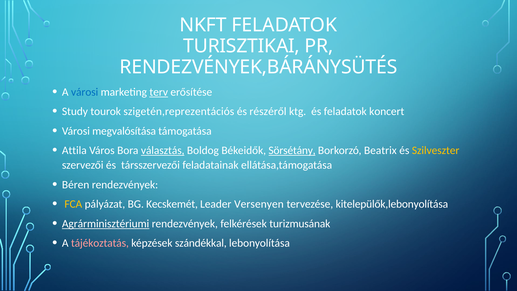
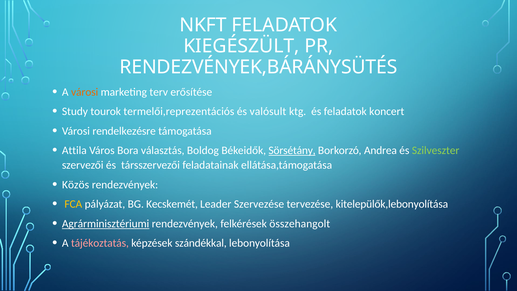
TURISZTIKAI: TURISZTIKAI -> KIEGÉSZÜLT
városi at (85, 92) colour: blue -> orange
terv underline: present -> none
szigetén,reprezentációs: szigetén,reprezentációs -> termelői,reprezentációs
részéről: részéről -> valósult
megvalósítása: megvalósítása -> rendelkezésre
választás underline: present -> none
Beatrix: Beatrix -> Andrea
Szilveszter colour: yellow -> light green
Béren: Béren -> Közös
Versenyen: Versenyen -> Szervezése
turizmusának: turizmusának -> összehangolt
